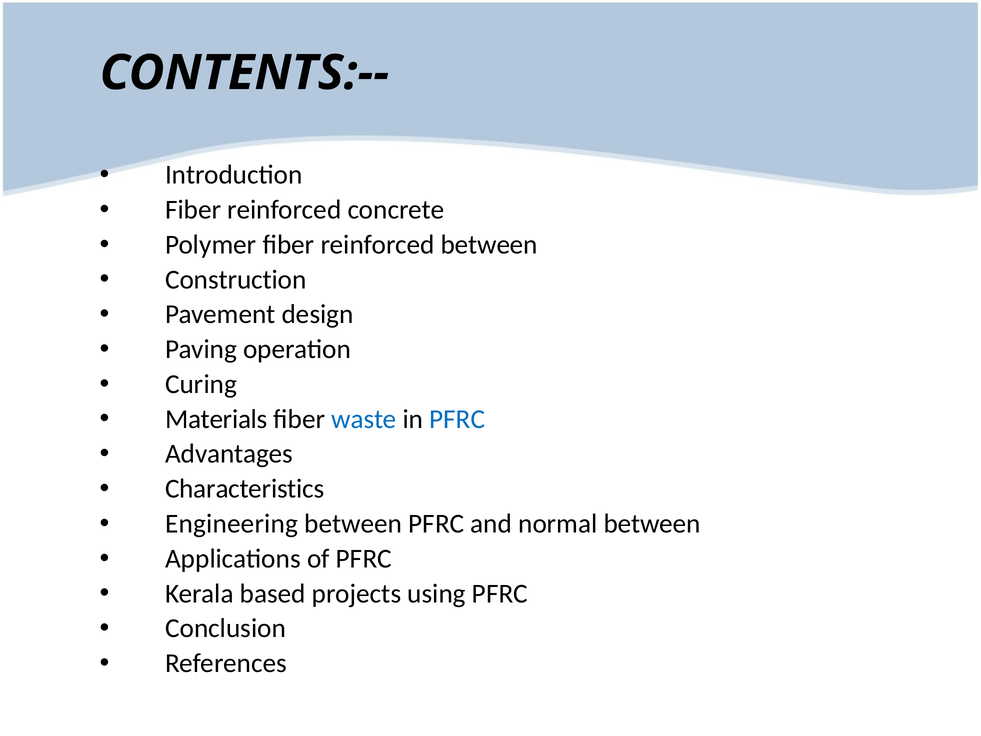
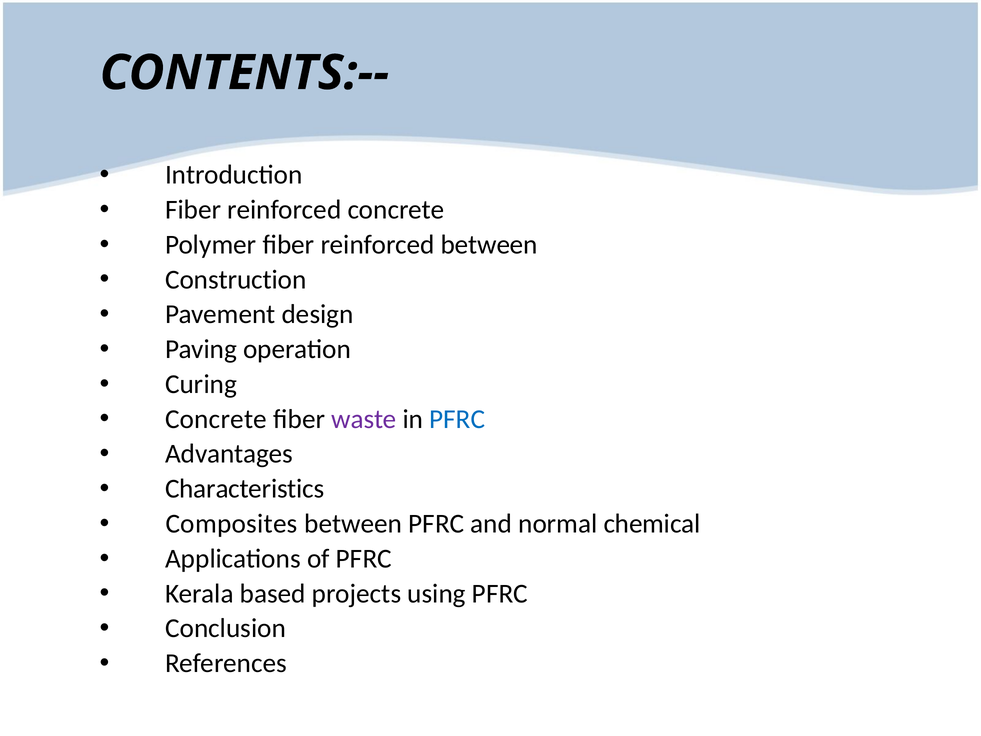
Materials at (216, 419): Materials -> Concrete
waste colour: blue -> purple
Engineering: Engineering -> Composites
normal between: between -> chemical
